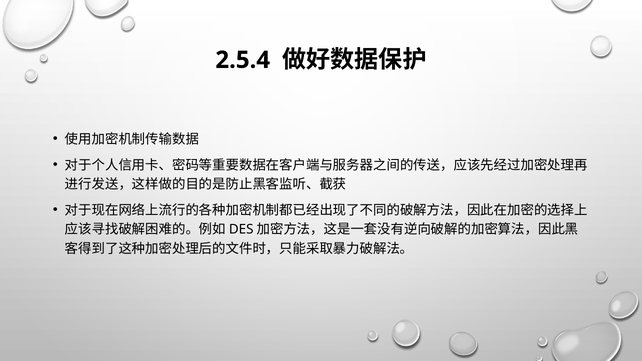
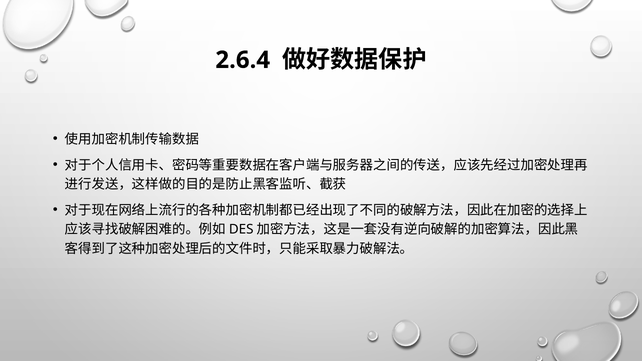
2.5.4: 2.5.4 -> 2.6.4
